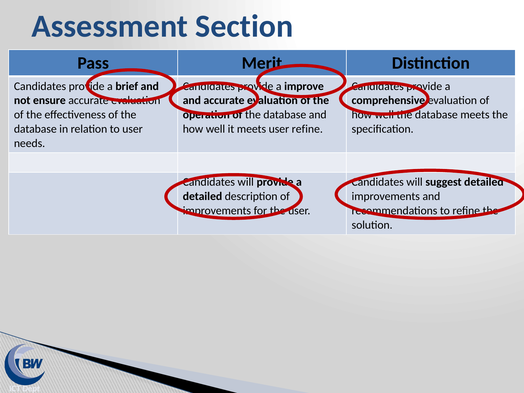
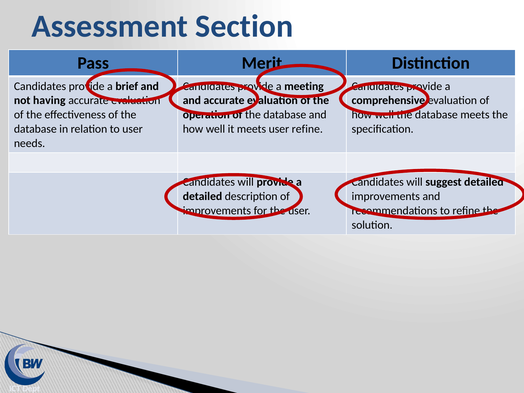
improve: improve -> meeting
ensure: ensure -> having
